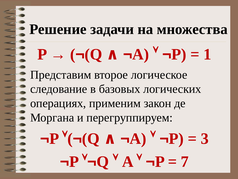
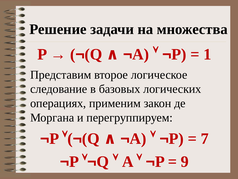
3: 3 -> 7
7: 7 -> 9
